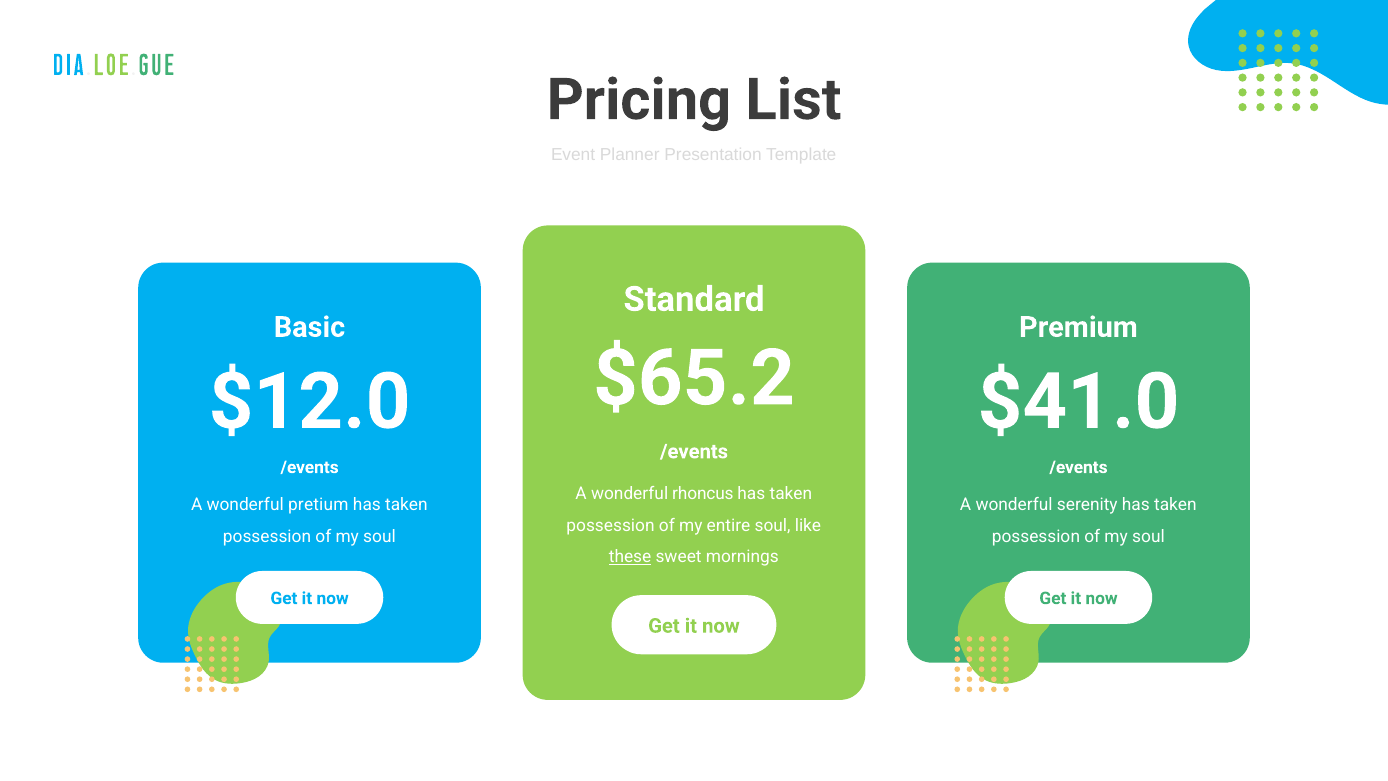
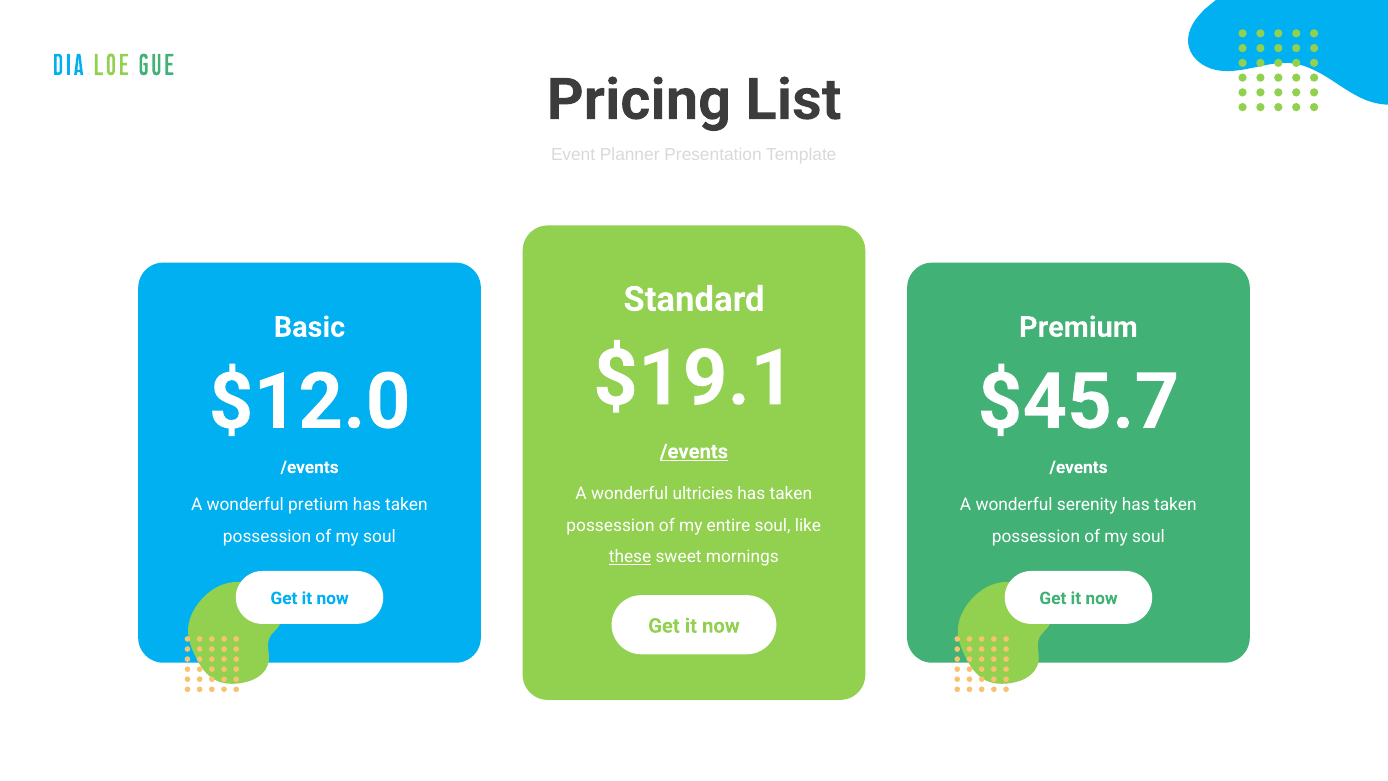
$65.2: $65.2 -> $19.1
$41.0: $41.0 -> $45.7
/events at (694, 451) underline: none -> present
rhoncus: rhoncus -> ultricies
